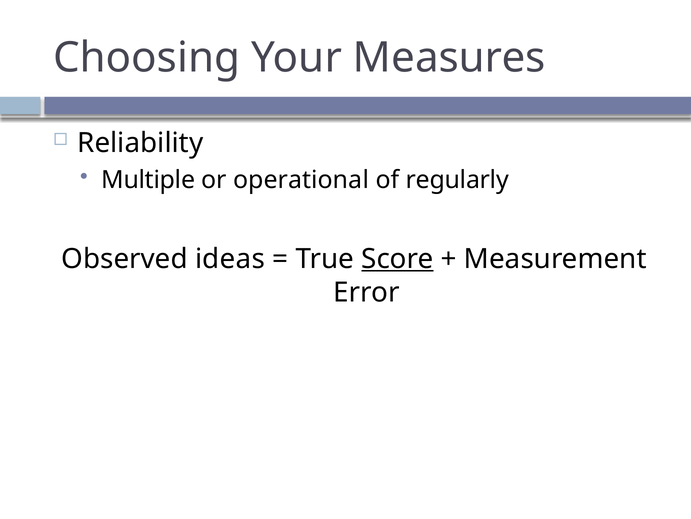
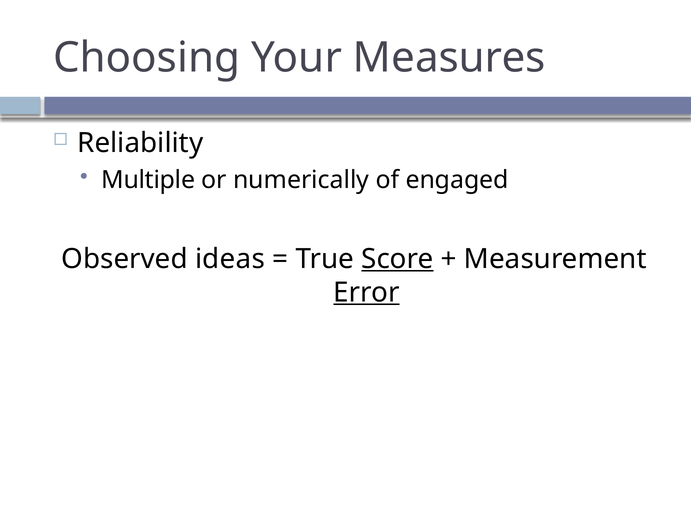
operational: operational -> numerically
regularly: regularly -> engaged
Error underline: none -> present
